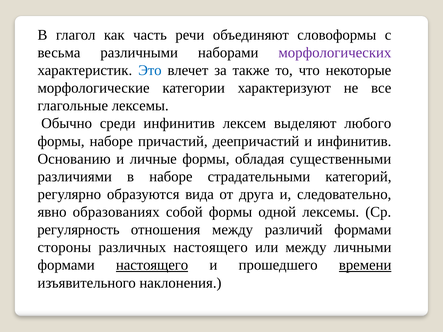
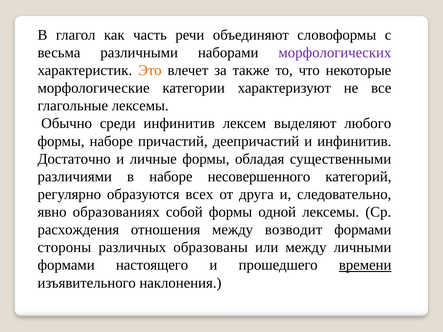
Это colour: blue -> orange
Основанию: Основанию -> Достаточно
страдательными: страдательными -> несовершенного
вида: вида -> всех
регулярность: регулярность -> расхождения
различий: различий -> возводит
различных настоящего: настоящего -> образованы
настоящего at (152, 265) underline: present -> none
